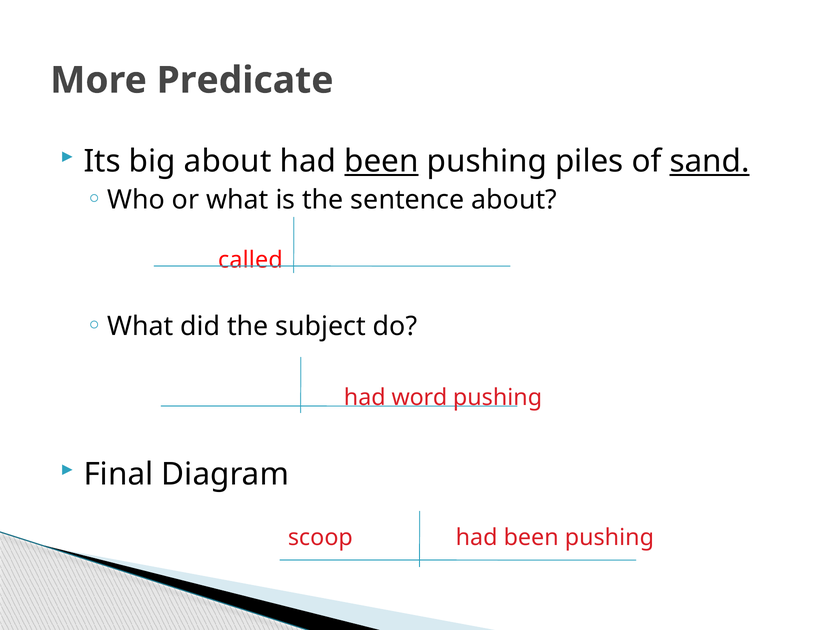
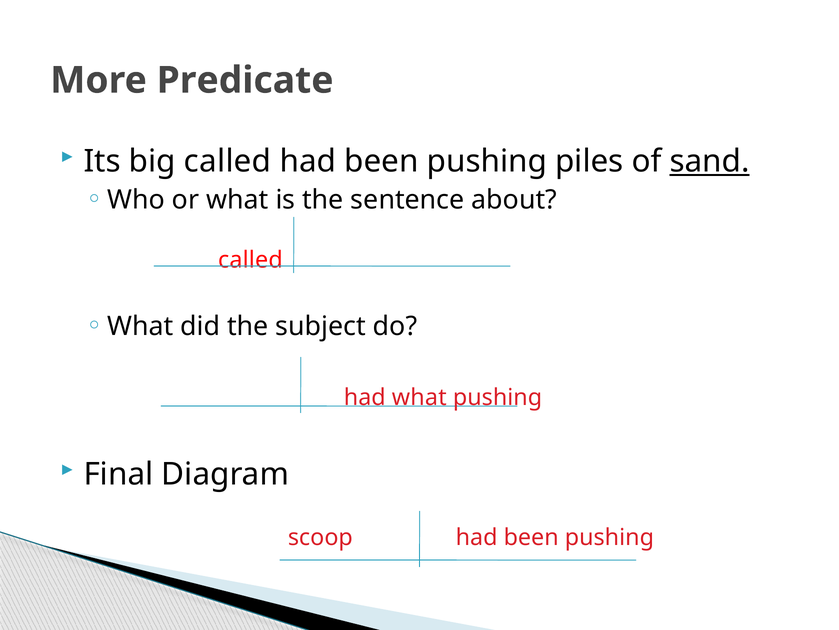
big about: about -> called
been at (381, 161) underline: present -> none
had word: word -> what
